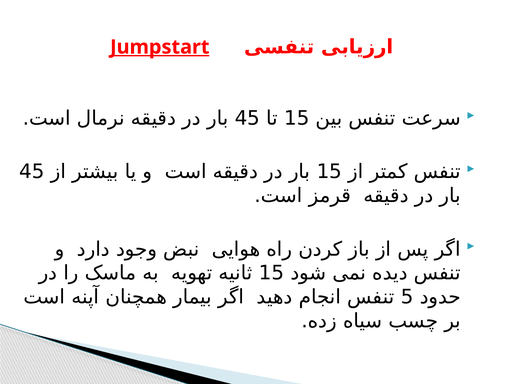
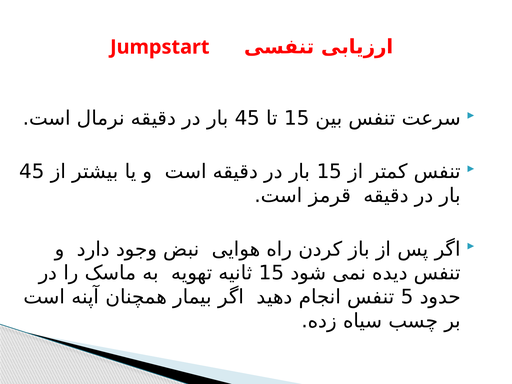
Jumpstart underline: present -> none
